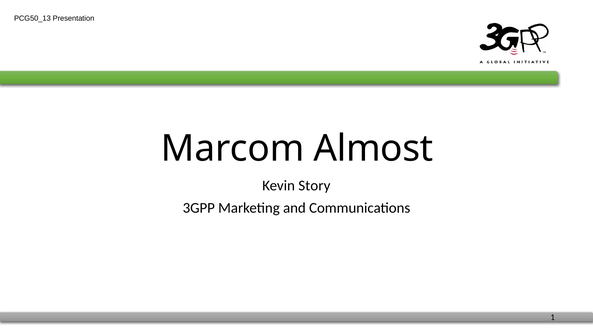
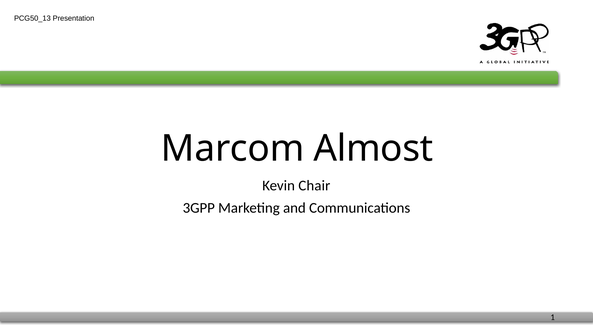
Story: Story -> Chair
